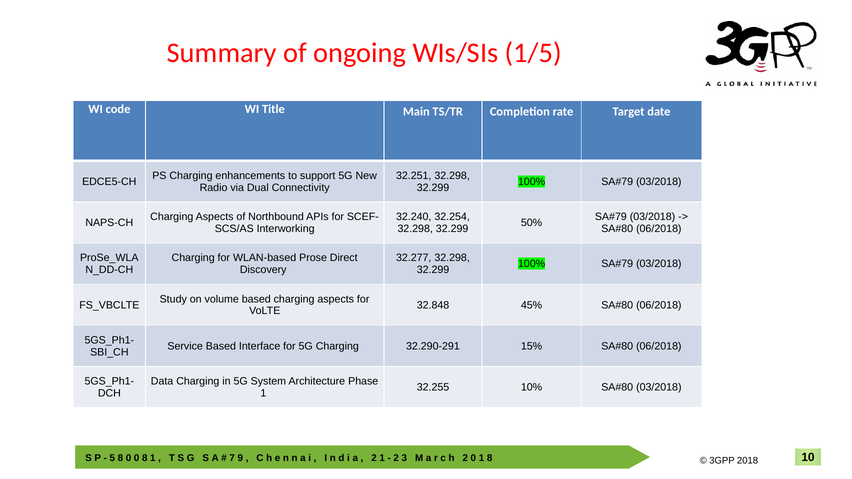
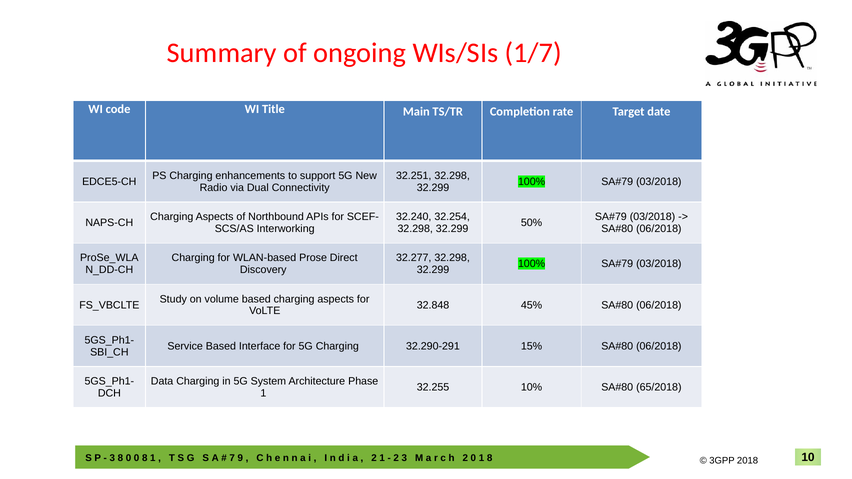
1/5: 1/5 -> 1/7
03/2018 at (659, 387): 03/2018 -> 65/2018
5 at (112, 458): 5 -> 3
